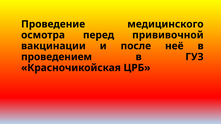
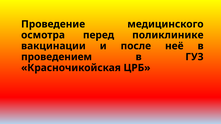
прививочной: прививочной -> поликлинике
